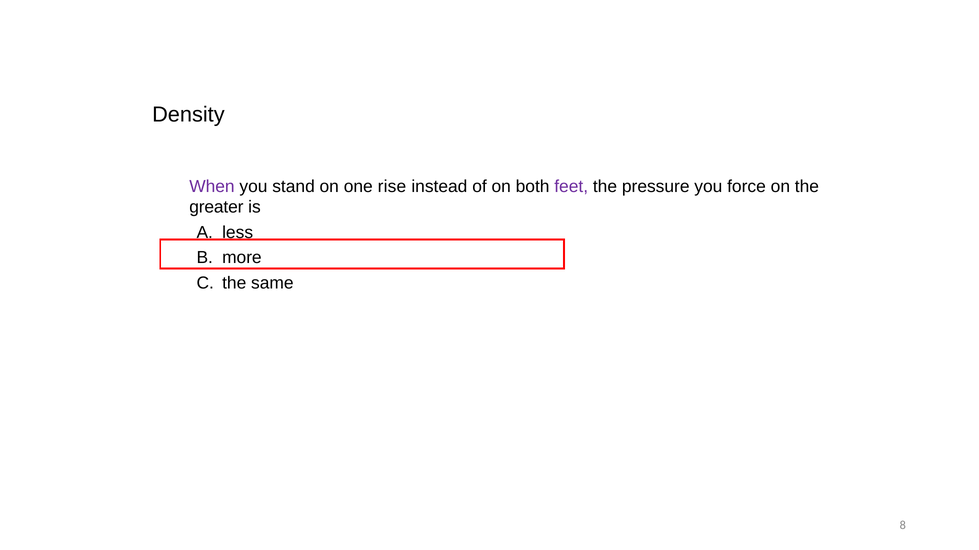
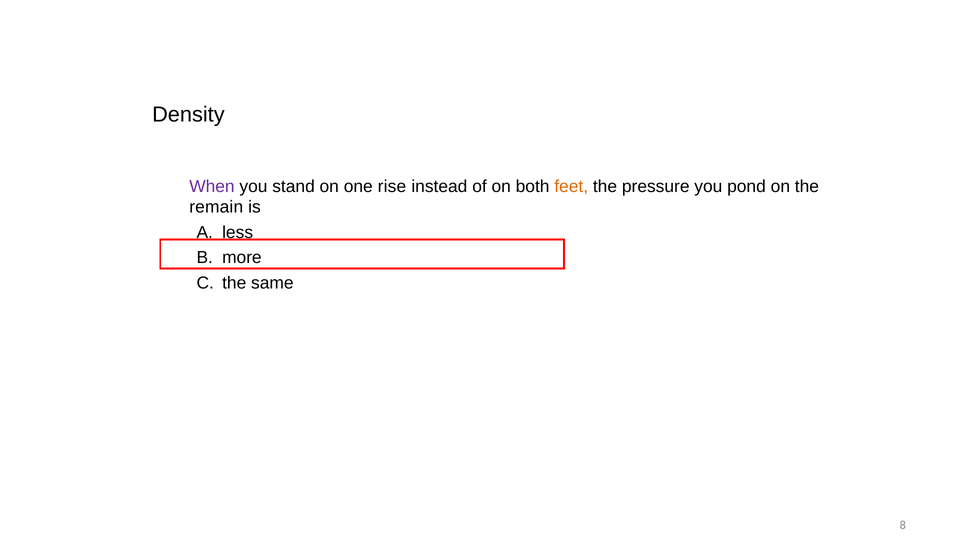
feet colour: purple -> orange
force: force -> pond
greater: greater -> remain
